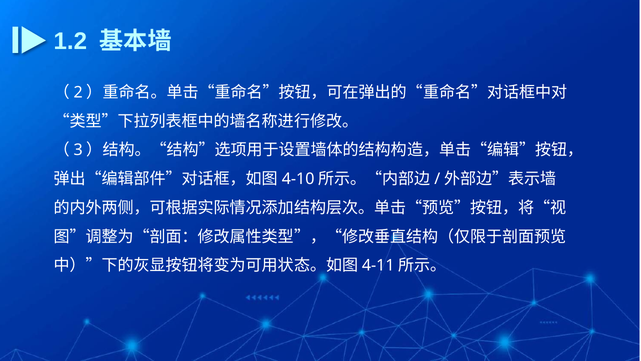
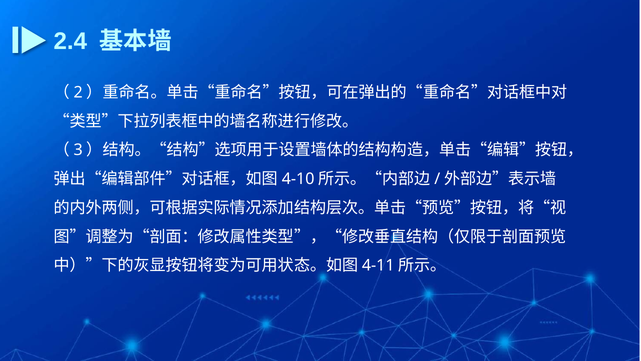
1.2: 1.2 -> 2.4
